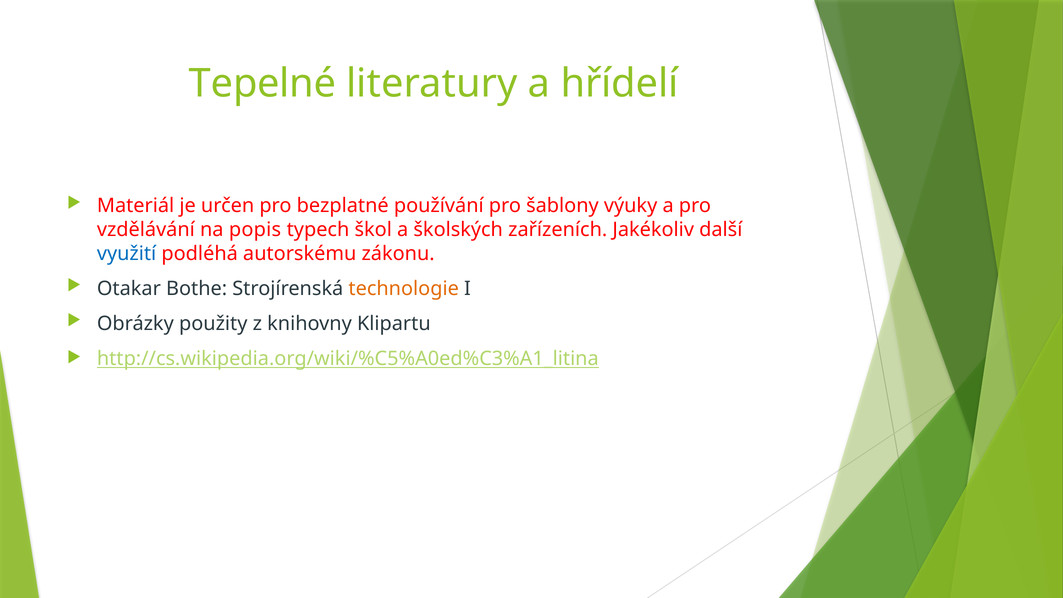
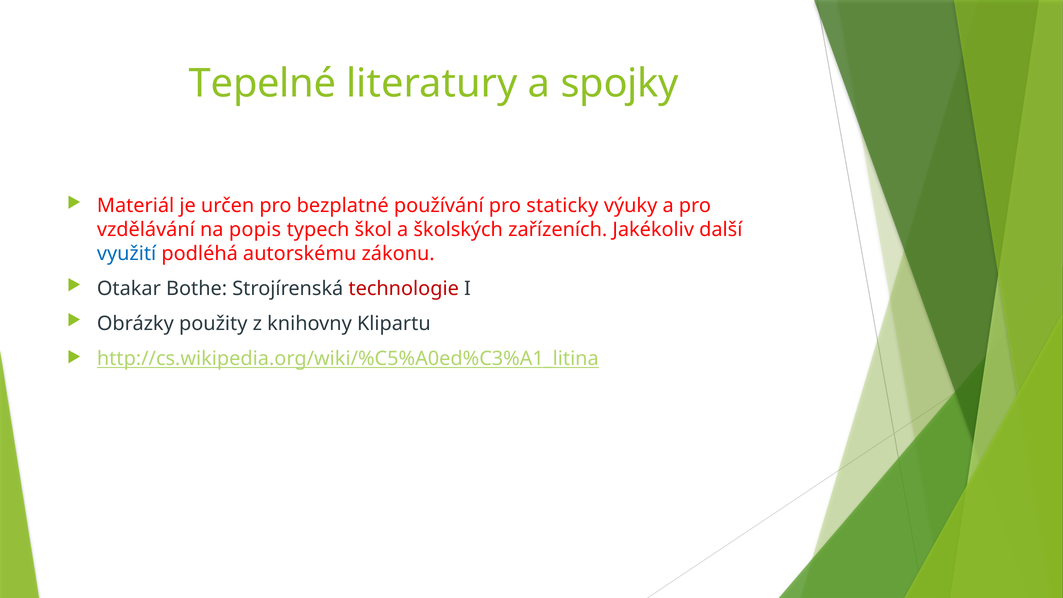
hřídelí: hřídelí -> spojky
šablony: šablony -> staticky
technologie colour: orange -> red
